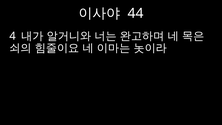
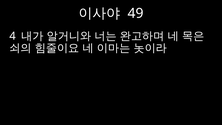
44: 44 -> 49
